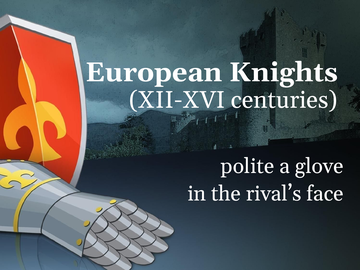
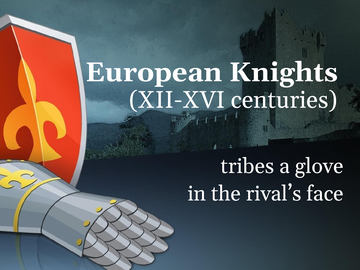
polite: polite -> tribes
